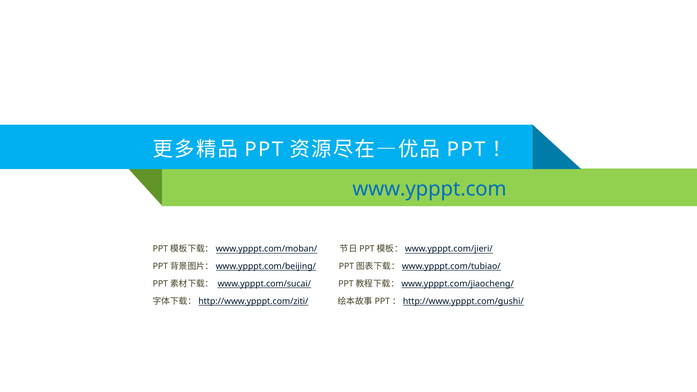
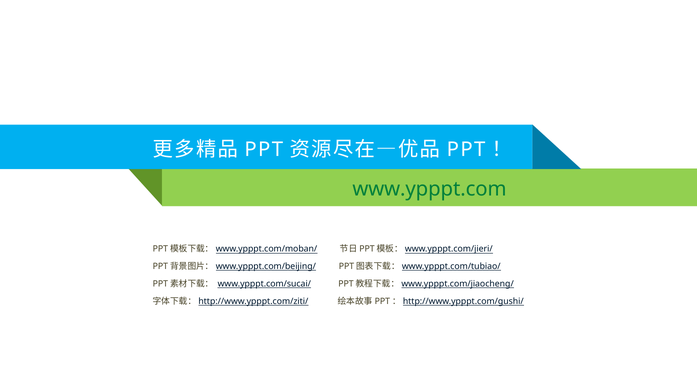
www.ypppt.com colour: blue -> green
